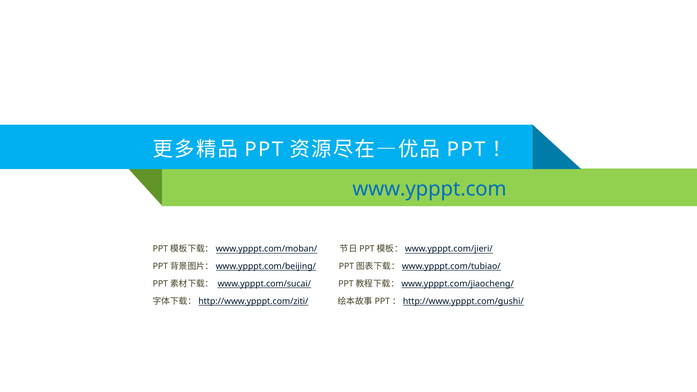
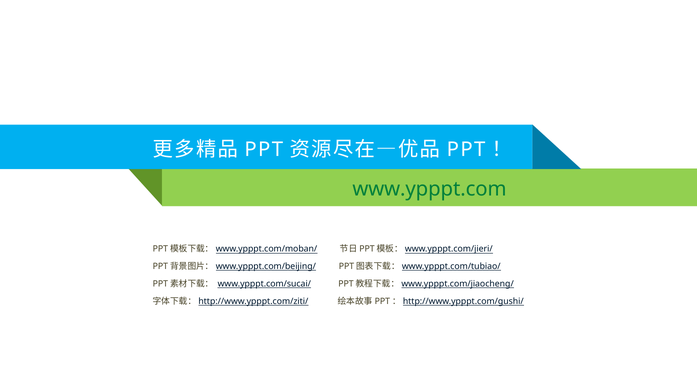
www.ypppt.com colour: blue -> green
